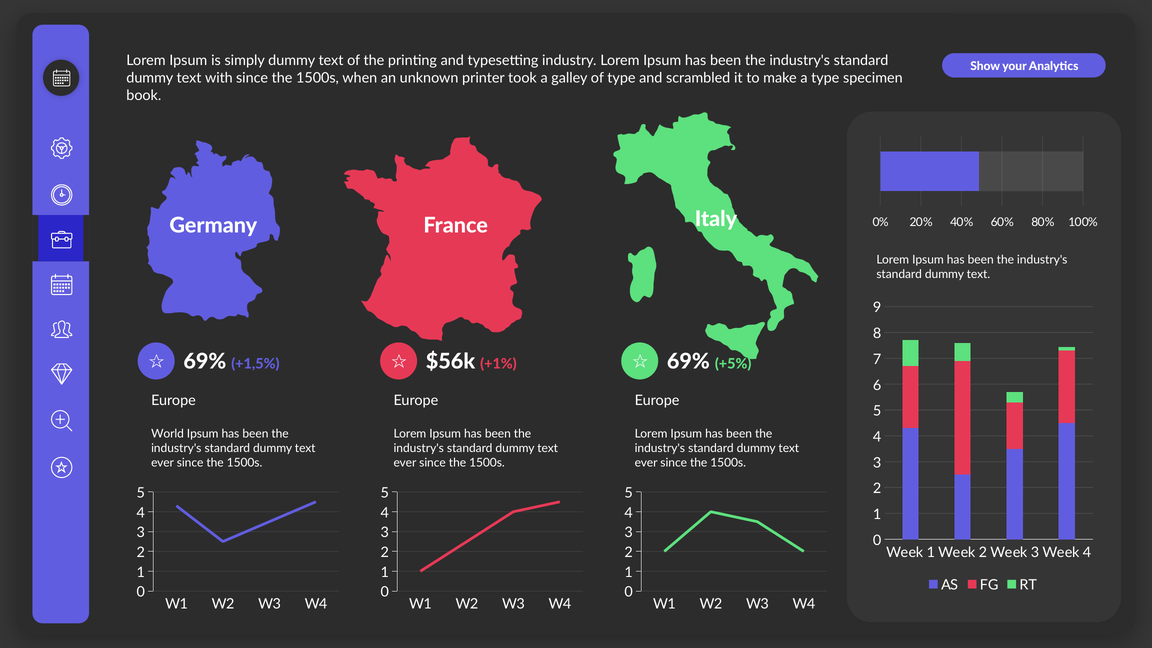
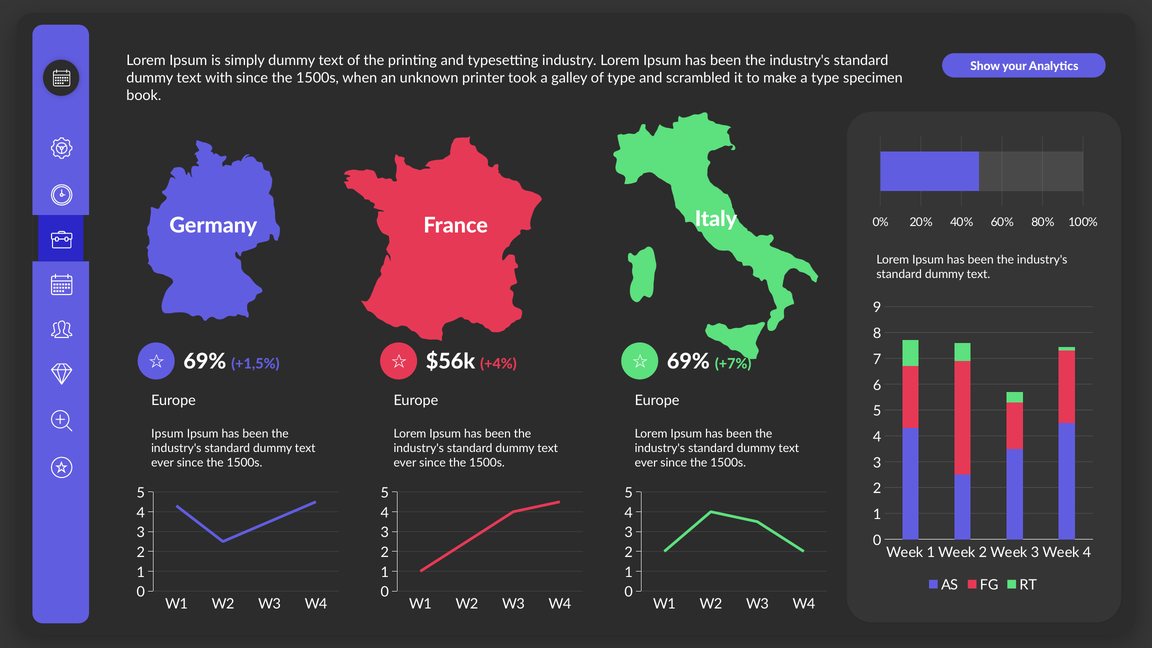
+1%: +1% -> +4%
+5%: +5% -> +7%
World at (168, 434): World -> Ipsum
